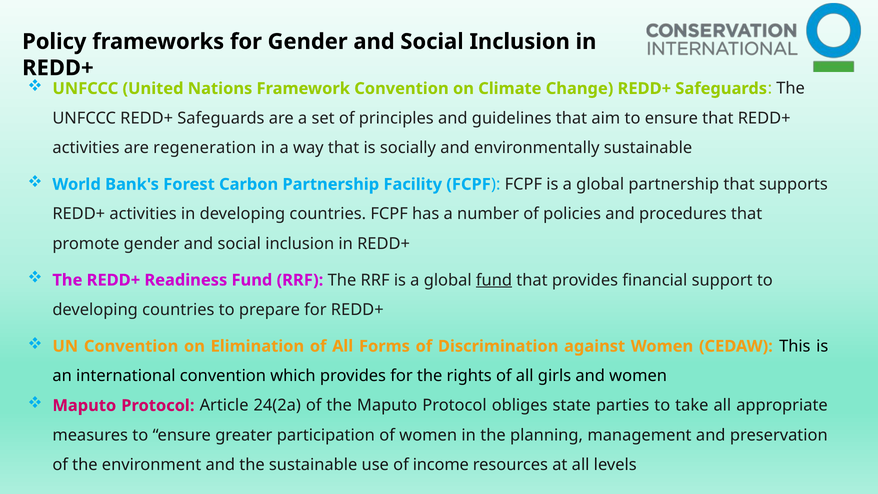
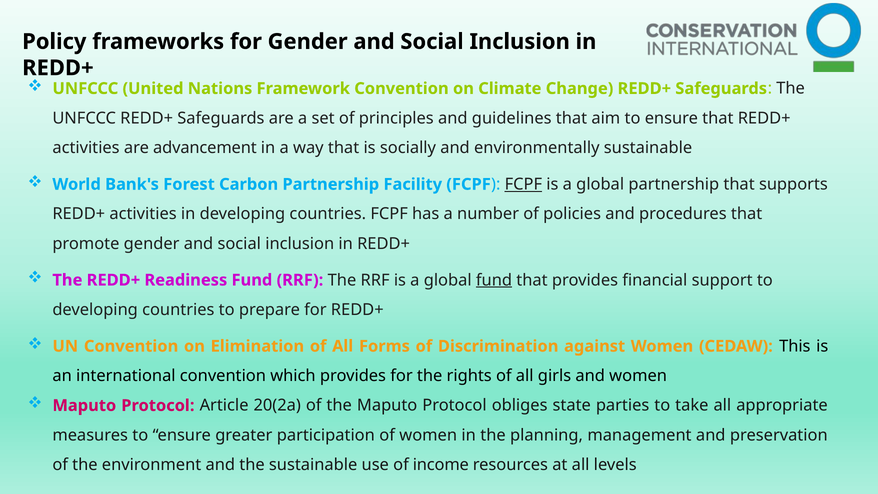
regeneration: regeneration -> advancement
FCPF at (523, 184) underline: none -> present
24(2a: 24(2a -> 20(2a
